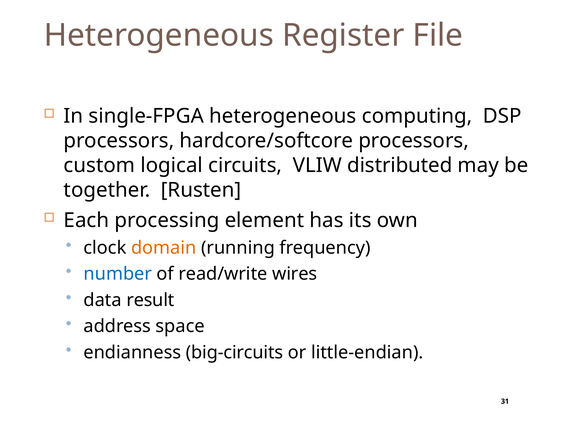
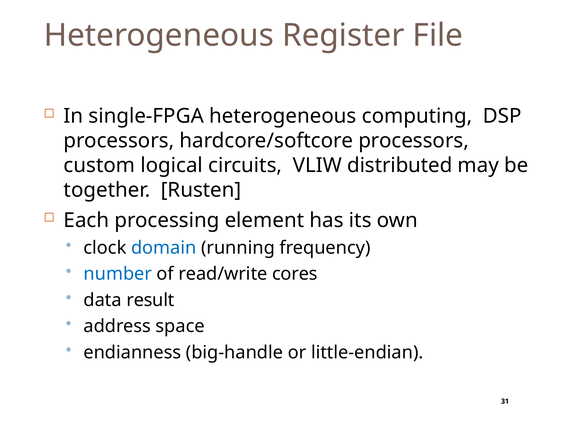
domain colour: orange -> blue
wires: wires -> cores
big-circuits: big-circuits -> big-handle
